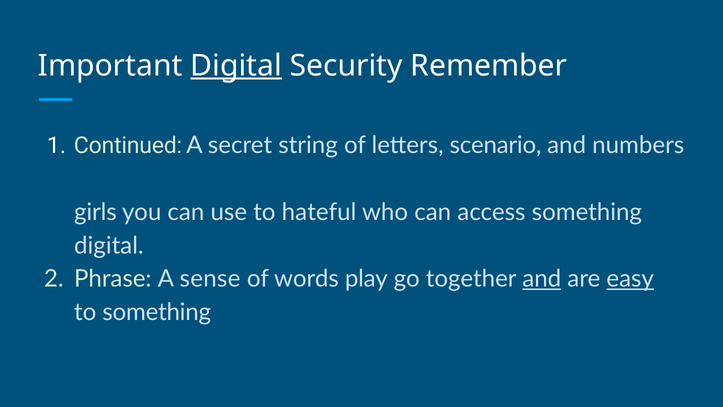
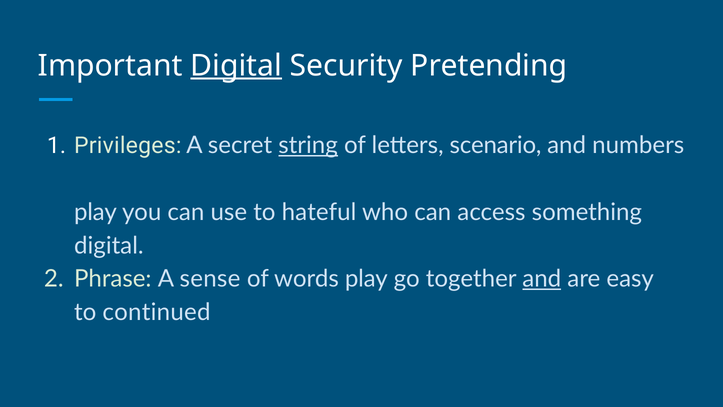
Remember: Remember -> Pretending
Continued: Continued -> Privileges
string underline: none -> present
girls at (95, 212): girls -> play
easy underline: present -> none
to something: something -> continued
